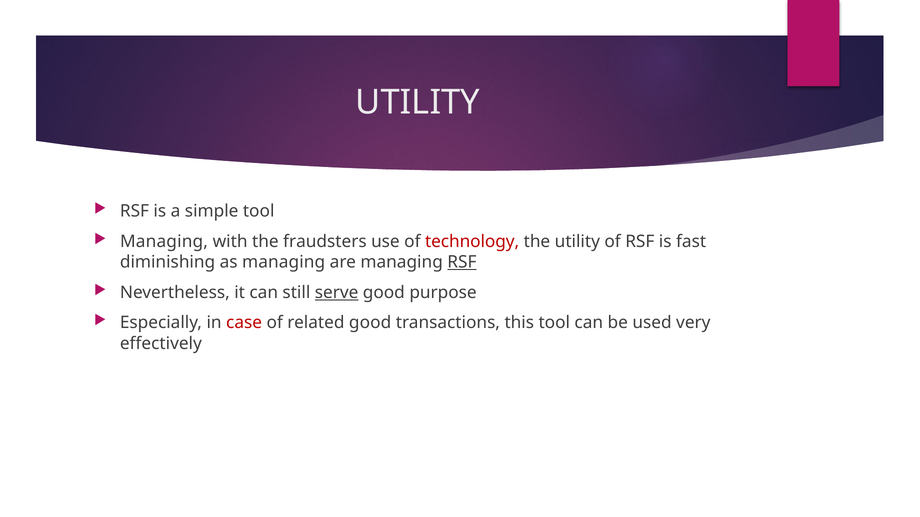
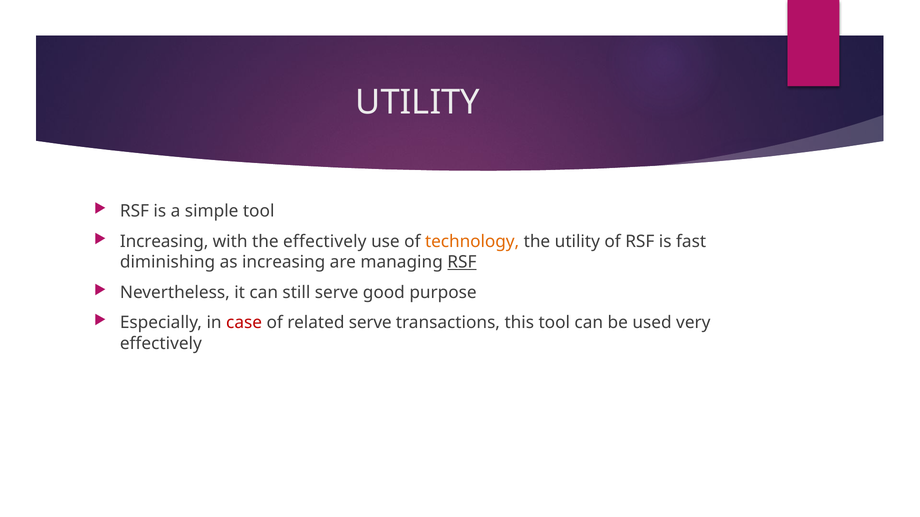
Managing at (164, 242): Managing -> Increasing
the fraudsters: fraudsters -> effectively
technology colour: red -> orange
as managing: managing -> increasing
serve at (337, 293) underline: present -> none
related good: good -> serve
